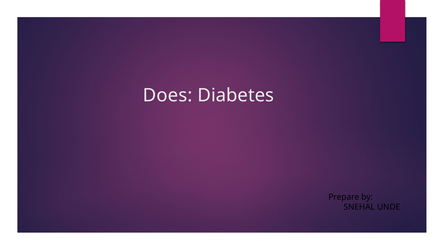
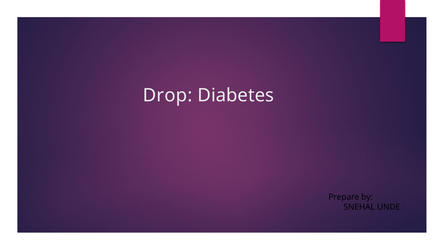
Does: Does -> Drop
